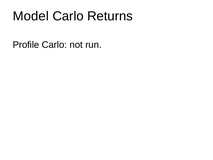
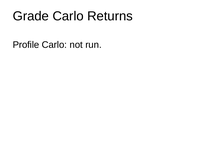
Model: Model -> Grade
